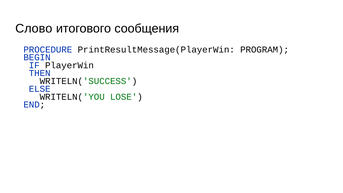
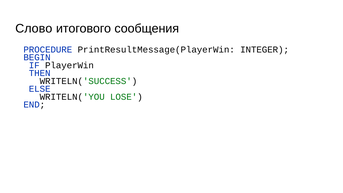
PROGRAM: PROGRAM -> INTEGER
